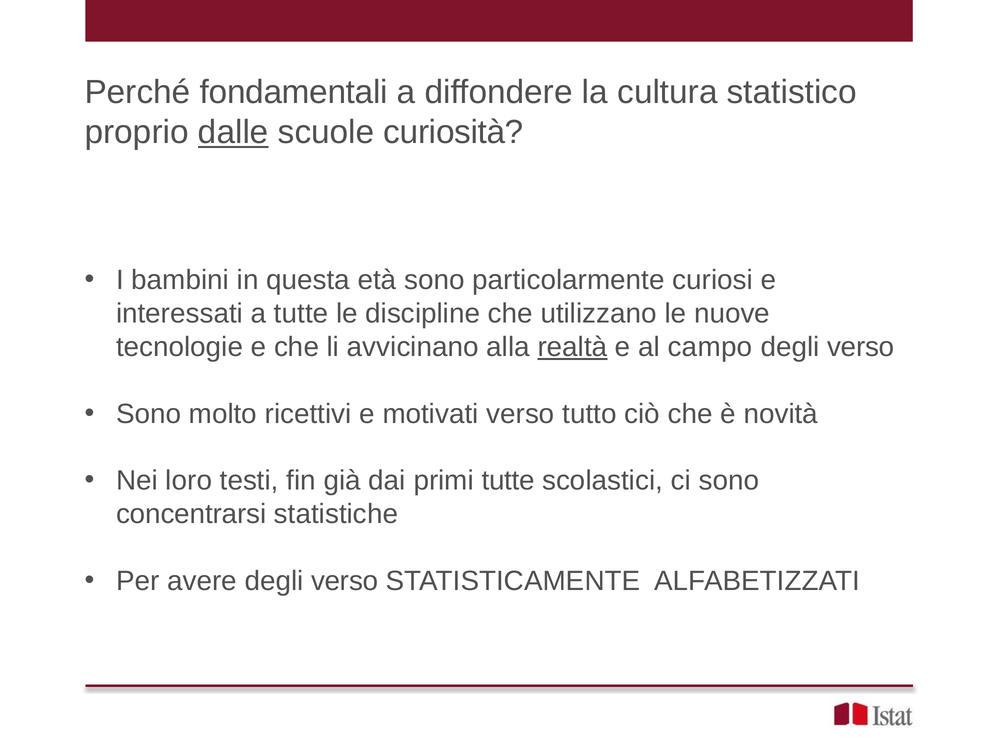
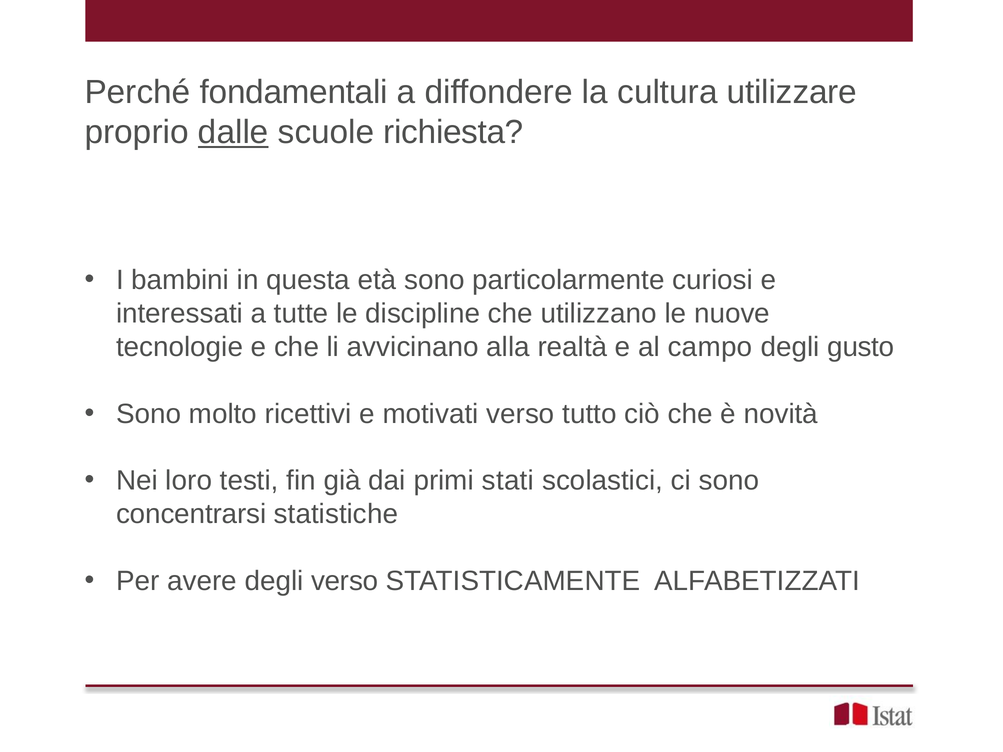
statistico: statistico -> utilizzare
curiosità: curiosità -> richiesta
realtà underline: present -> none
verso at (861, 347): verso -> gusto
primi tutte: tutte -> stati
